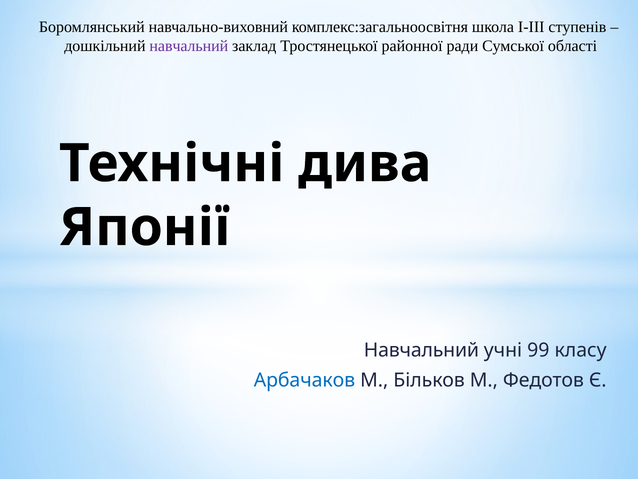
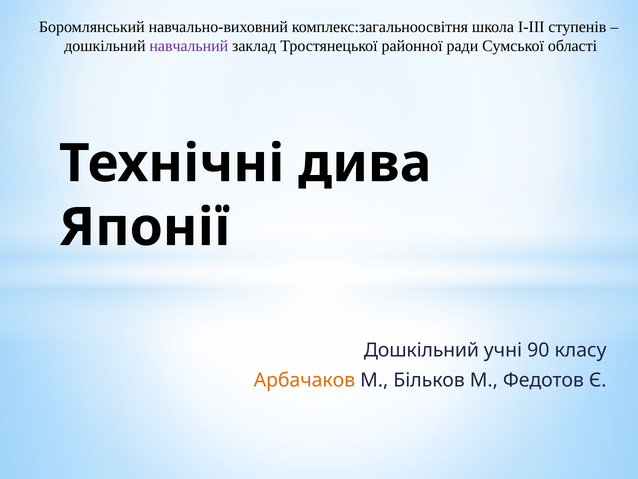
Навчальний at (421, 350): Навчальний -> Дошкільний
99: 99 -> 90
Арбачаков colour: blue -> orange
